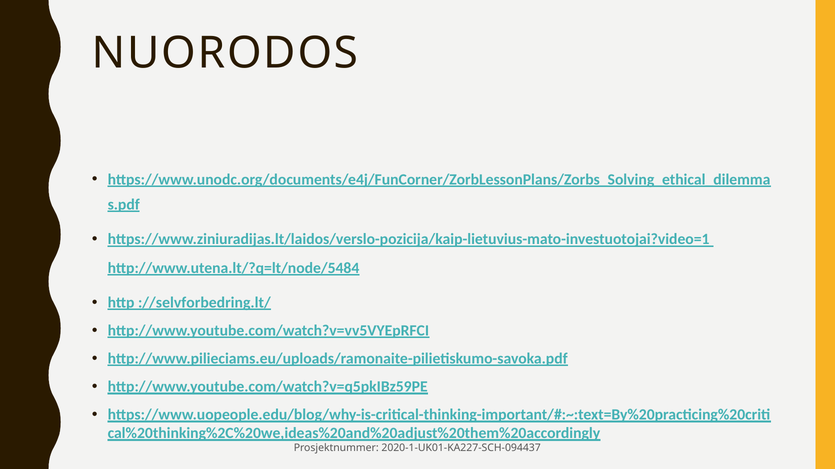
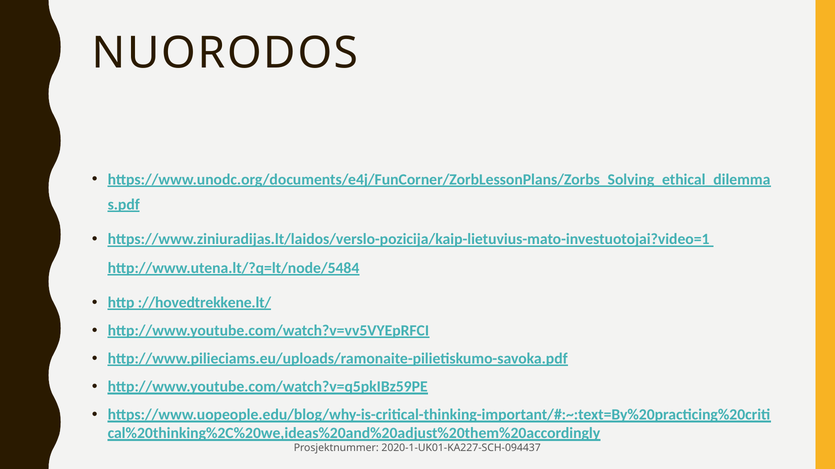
://selvforbedring.lt/: ://selvforbedring.lt/ -> ://hovedtrekkene.lt/
